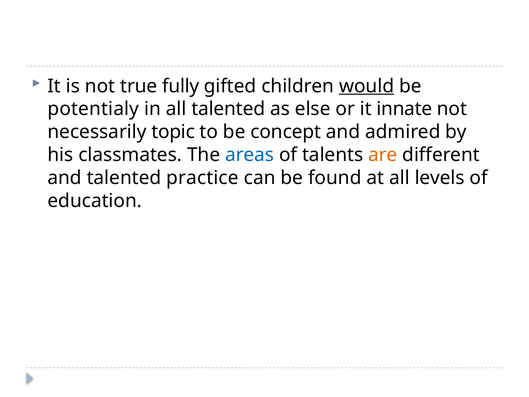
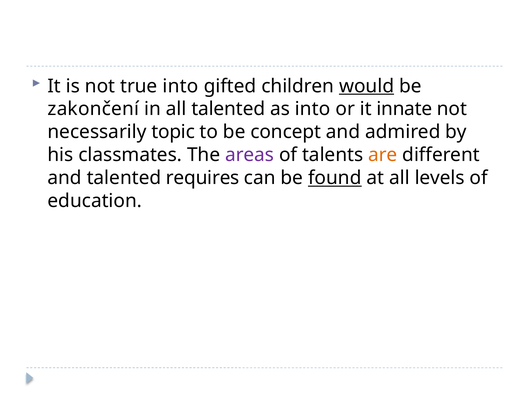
true fully: fully -> into
potentialy: potentialy -> zakončení
as else: else -> into
areas colour: blue -> purple
practice: practice -> requires
found underline: none -> present
